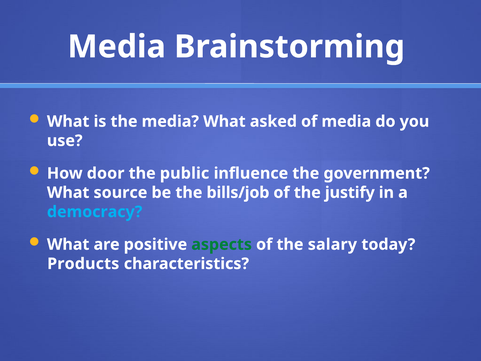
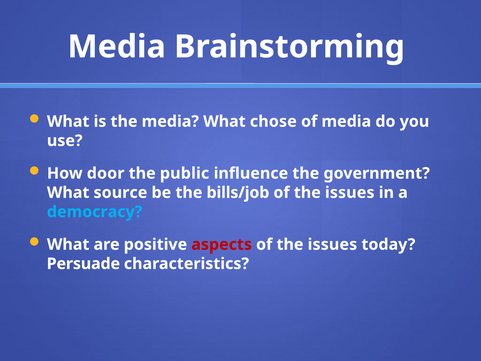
asked: asked -> chose
justify at (350, 192): justify -> issues
aspects colour: green -> red
salary at (332, 244): salary -> issues
Products: Products -> Persuade
